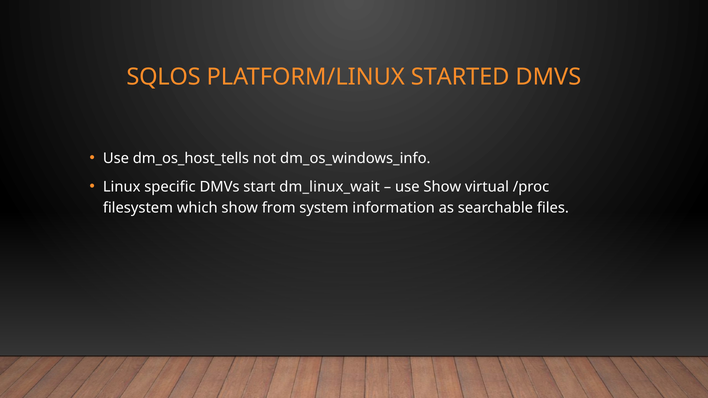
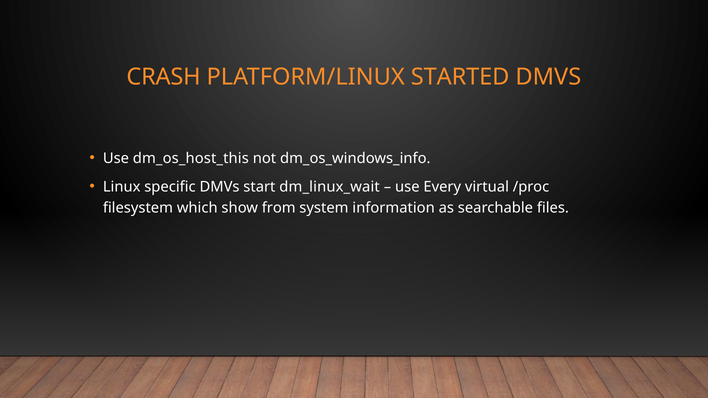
SQLOS: SQLOS -> CRASH
dm_os_host_tells: dm_os_host_tells -> dm_os_host_this
use Show: Show -> Every
